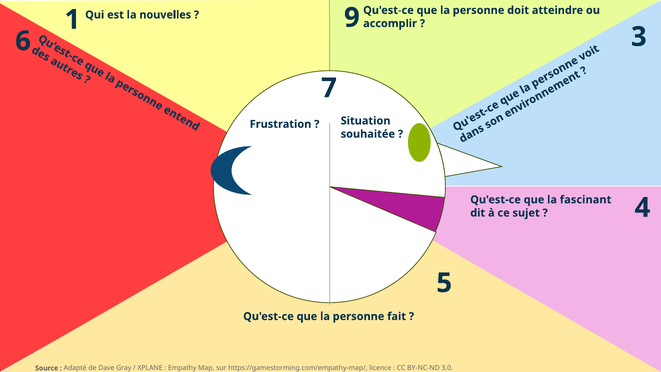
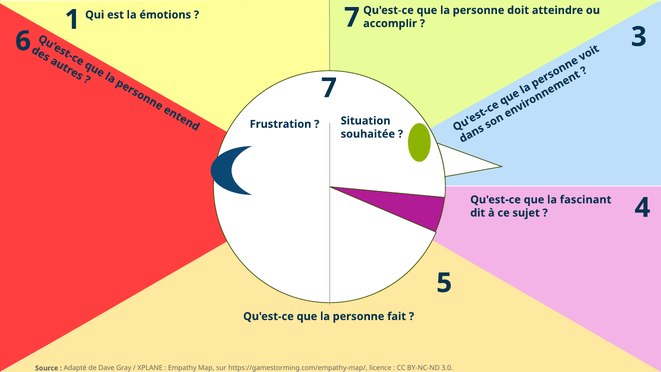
nouvelles: nouvelles -> émotions
1 9: 9 -> 7
